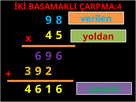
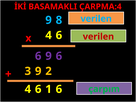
4 5: 5 -> 6
yoldan at (98, 37): yoldan -> verilen
